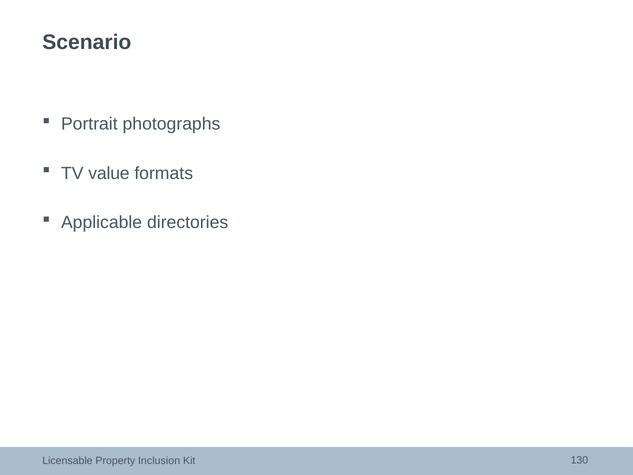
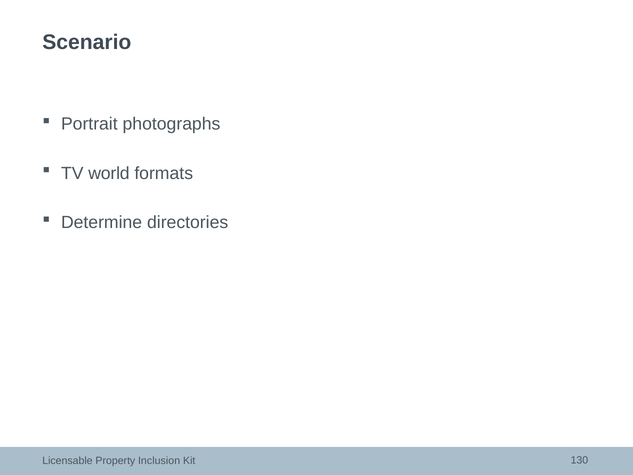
value: value -> world
Applicable: Applicable -> Determine
